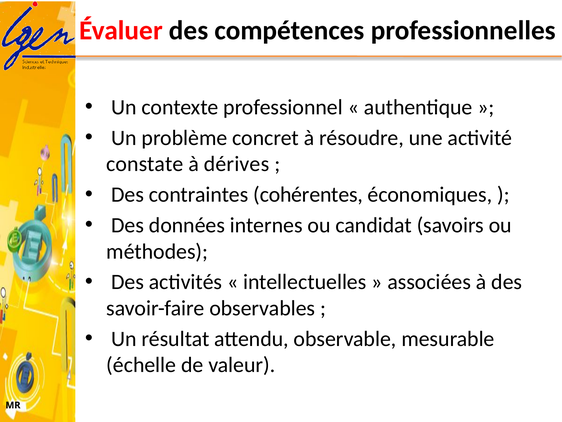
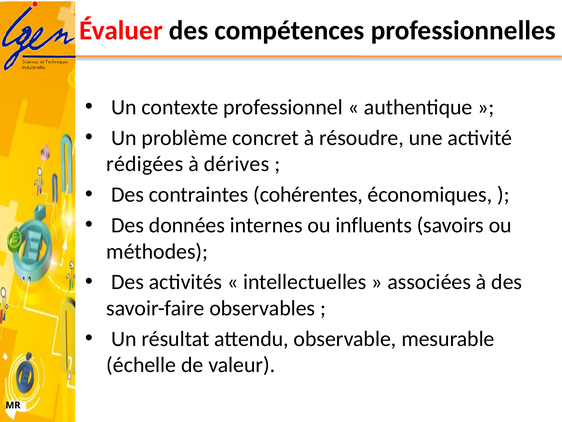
constate: constate -> rédigées
candidat: candidat -> influents
